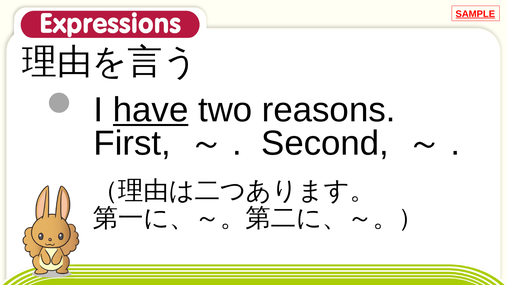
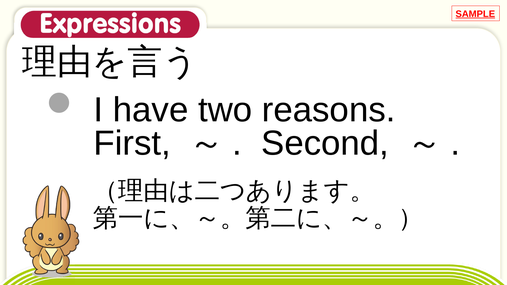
have underline: present -> none
